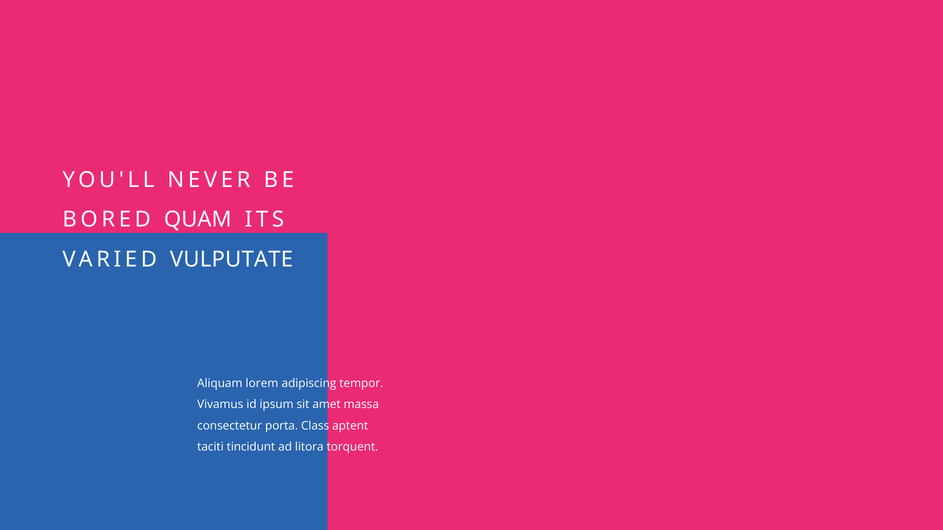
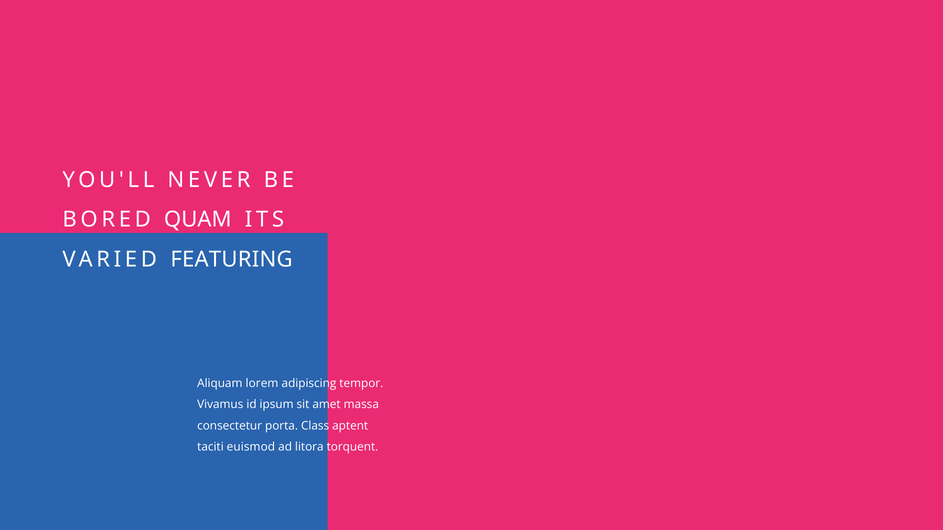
VULPUTATE: VULPUTATE -> FEATURING
tincidunt: tincidunt -> euismod
